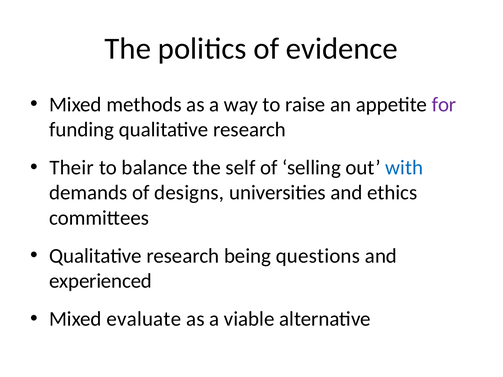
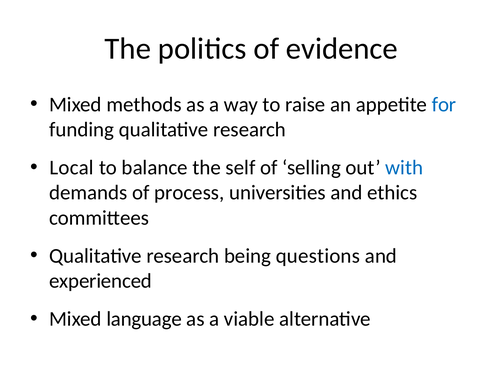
for colour: purple -> blue
Their: Their -> Local
designs: designs -> process
evaluate: evaluate -> language
